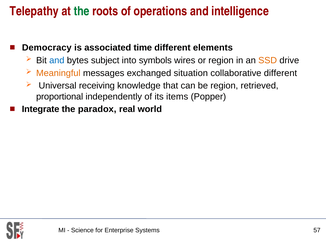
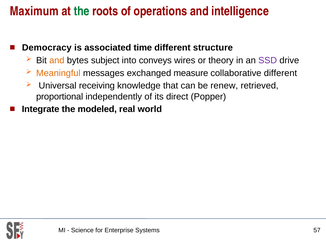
Telepathy: Telepathy -> Maximum
elements: elements -> structure
and at (57, 61) colour: blue -> orange
symbols: symbols -> conveys
or region: region -> theory
SSD colour: orange -> purple
situation: situation -> measure
be region: region -> renew
items: items -> direct
paradox: paradox -> modeled
